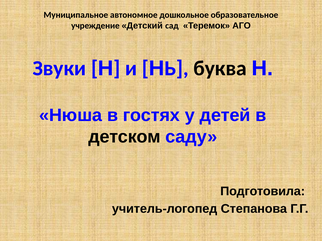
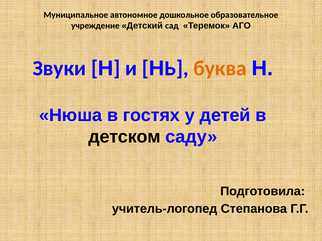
буква colour: black -> orange
